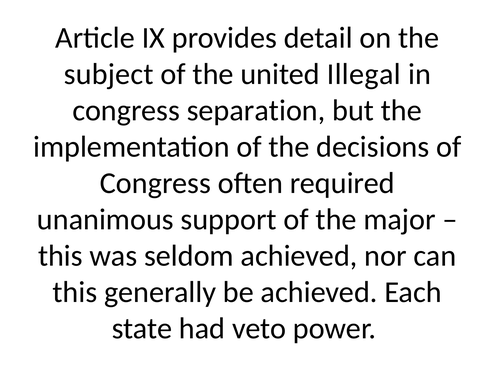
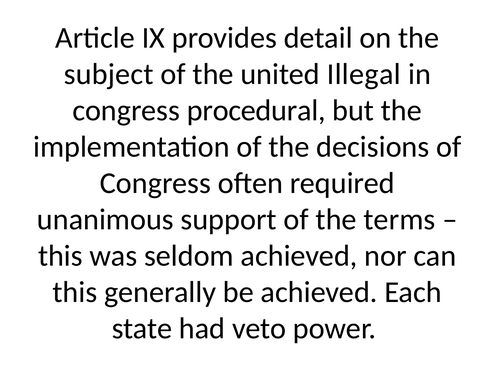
separation: separation -> procedural
major: major -> terms
